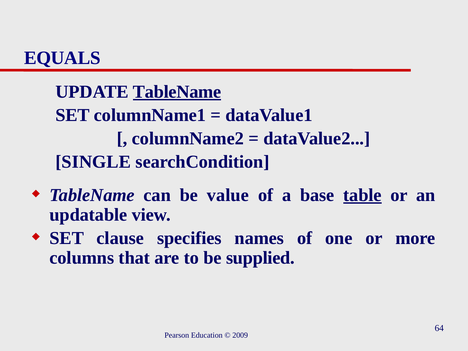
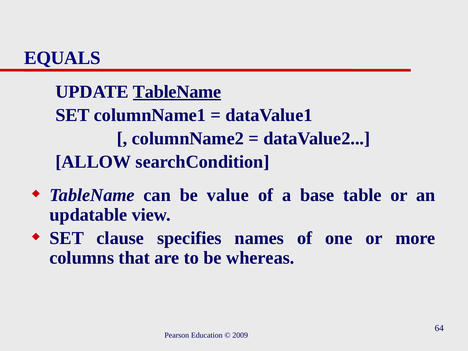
SINGLE: SINGLE -> ALLOW
table underline: present -> none
supplied: supplied -> whereas
